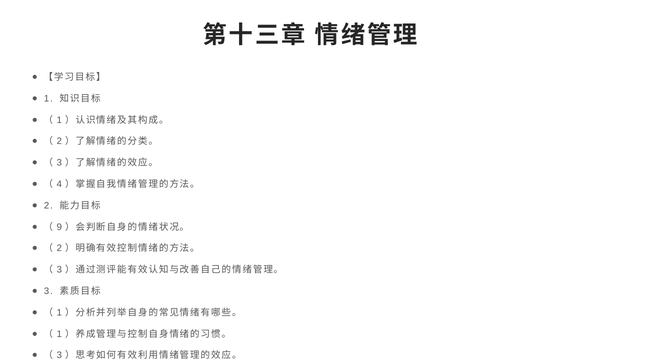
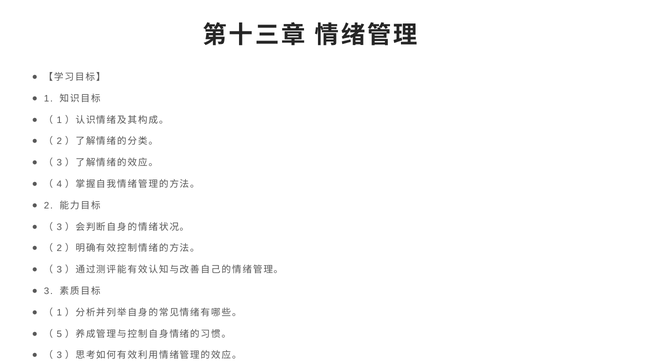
9 at (59, 227): 9 -> 3
1 at (59, 334): 1 -> 5
